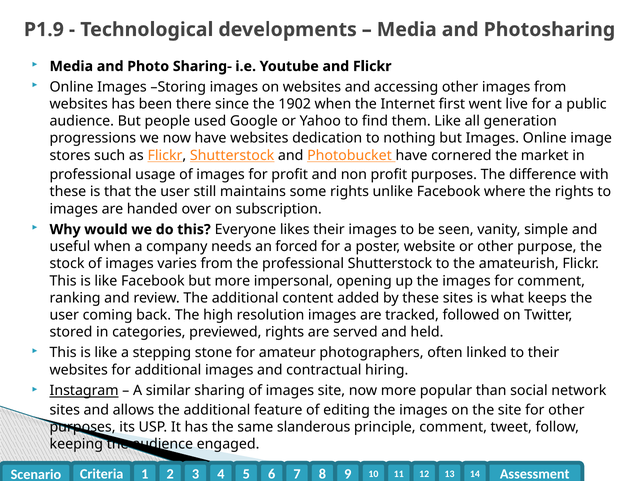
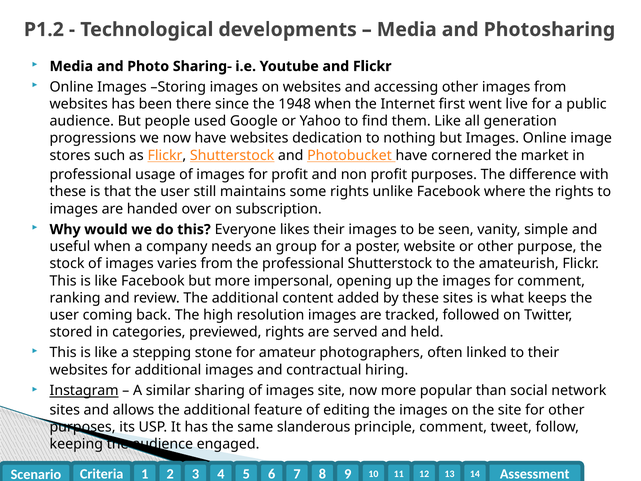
P1.9: P1.9 -> P1.2
1902: 1902 -> 1948
forced: forced -> group
